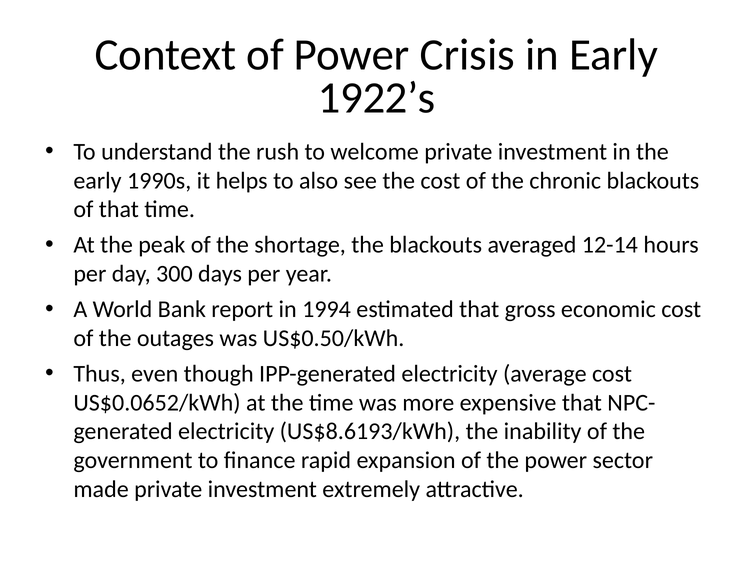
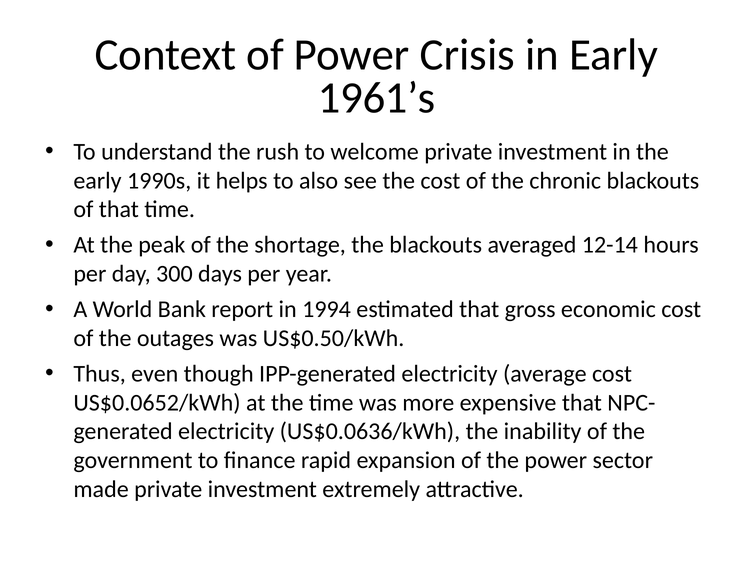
1922’s: 1922’s -> 1961’s
US$8.6193/kWh: US$8.6193/kWh -> US$0.0636/kWh
